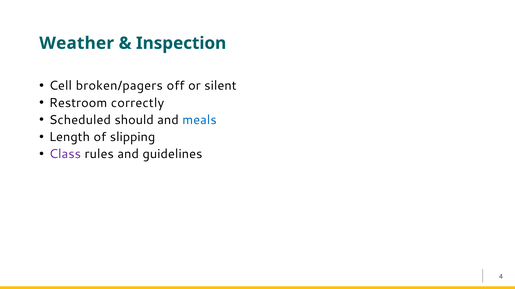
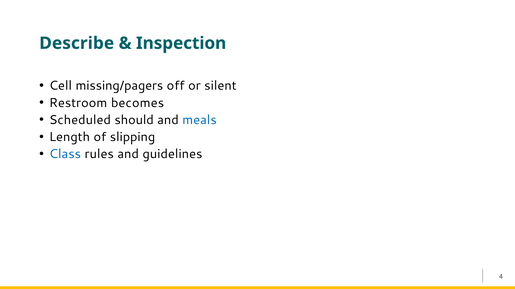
Weather: Weather -> Describe
broken/pagers: broken/pagers -> missing/pagers
correctly: correctly -> becomes
Class colour: purple -> blue
